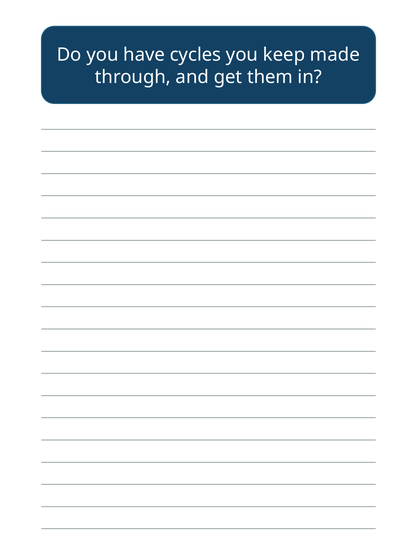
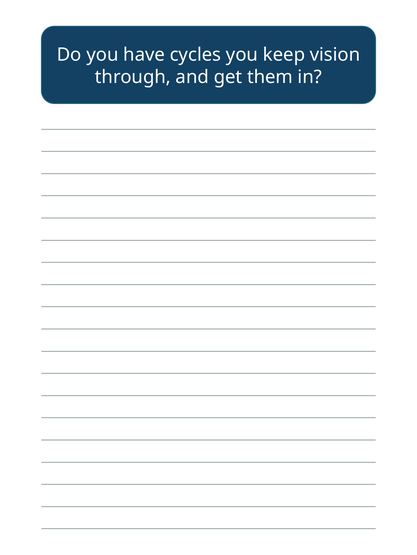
made: made -> vision
